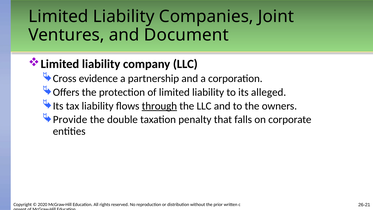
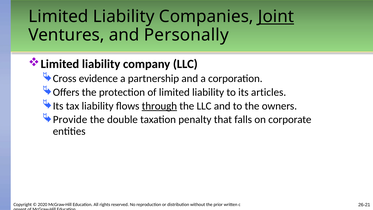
Joint underline: none -> present
Document: Document -> Personally
alleged: alleged -> articles
